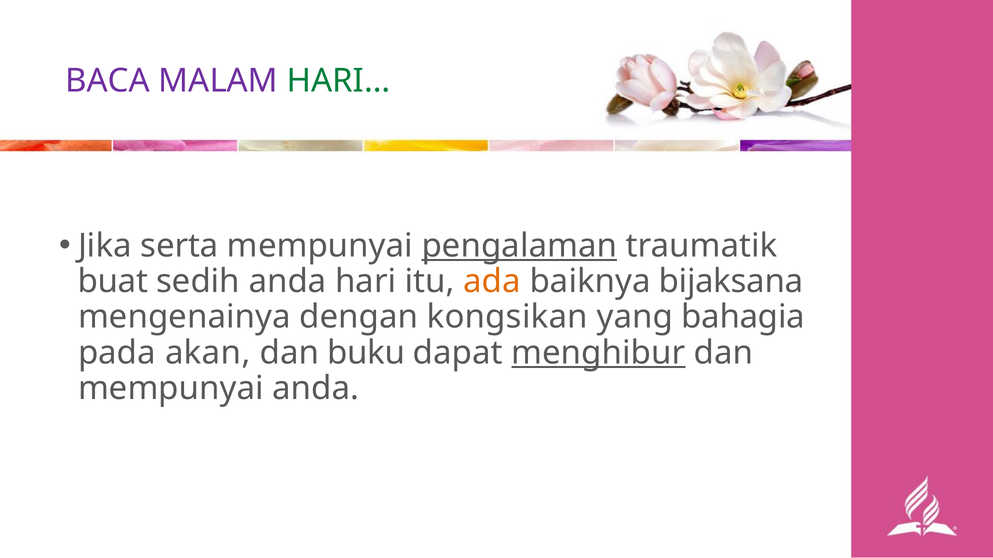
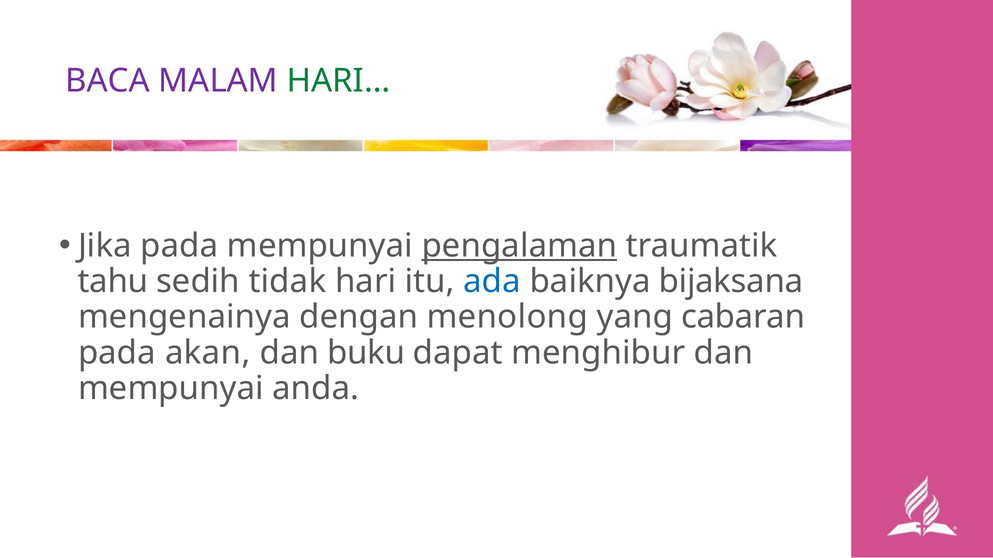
Jika serta: serta -> pada
buat: buat -> tahu
sedih anda: anda -> tidak
ada colour: orange -> blue
kongsikan: kongsikan -> menolong
bahagia: bahagia -> cabaran
menghibur underline: present -> none
